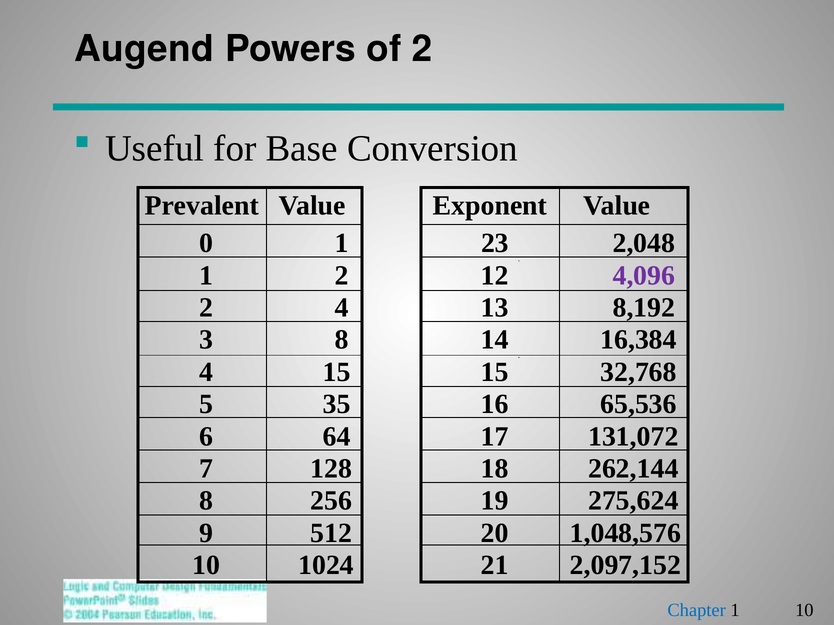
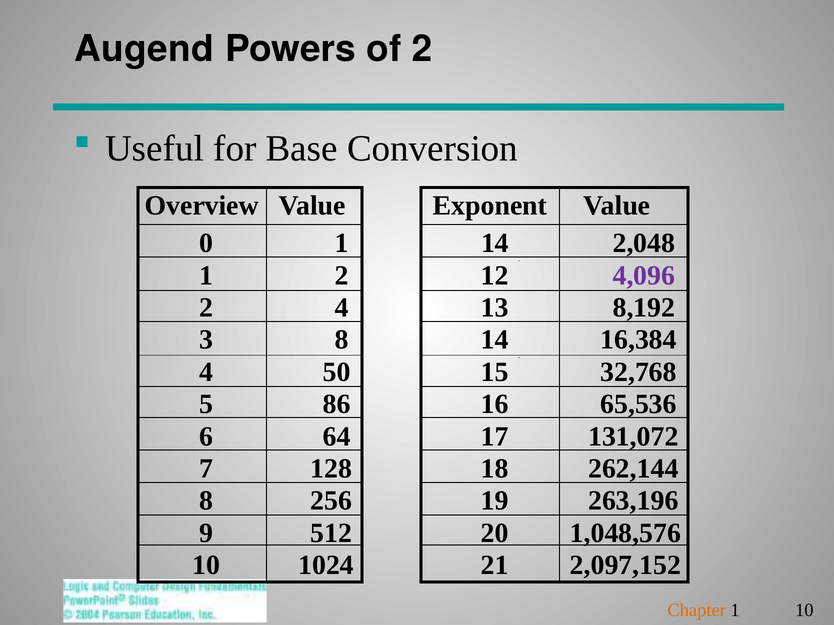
Prevalent: Prevalent -> Overview
1 23: 23 -> 14
4 15: 15 -> 50
35: 35 -> 86
275,624: 275,624 -> 263,196
Chapter colour: blue -> orange
